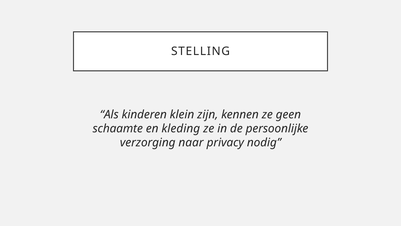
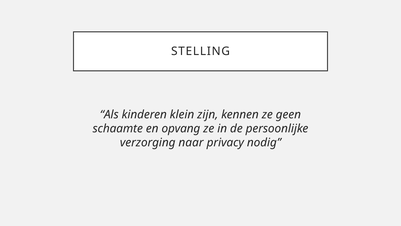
kleding: kleding -> opvang
